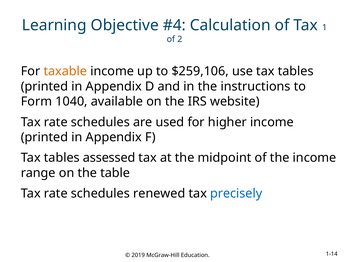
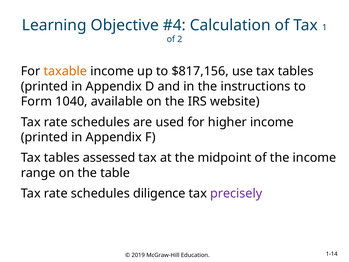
$259,106: $259,106 -> $817,156
renewed: renewed -> diligence
precisely colour: blue -> purple
